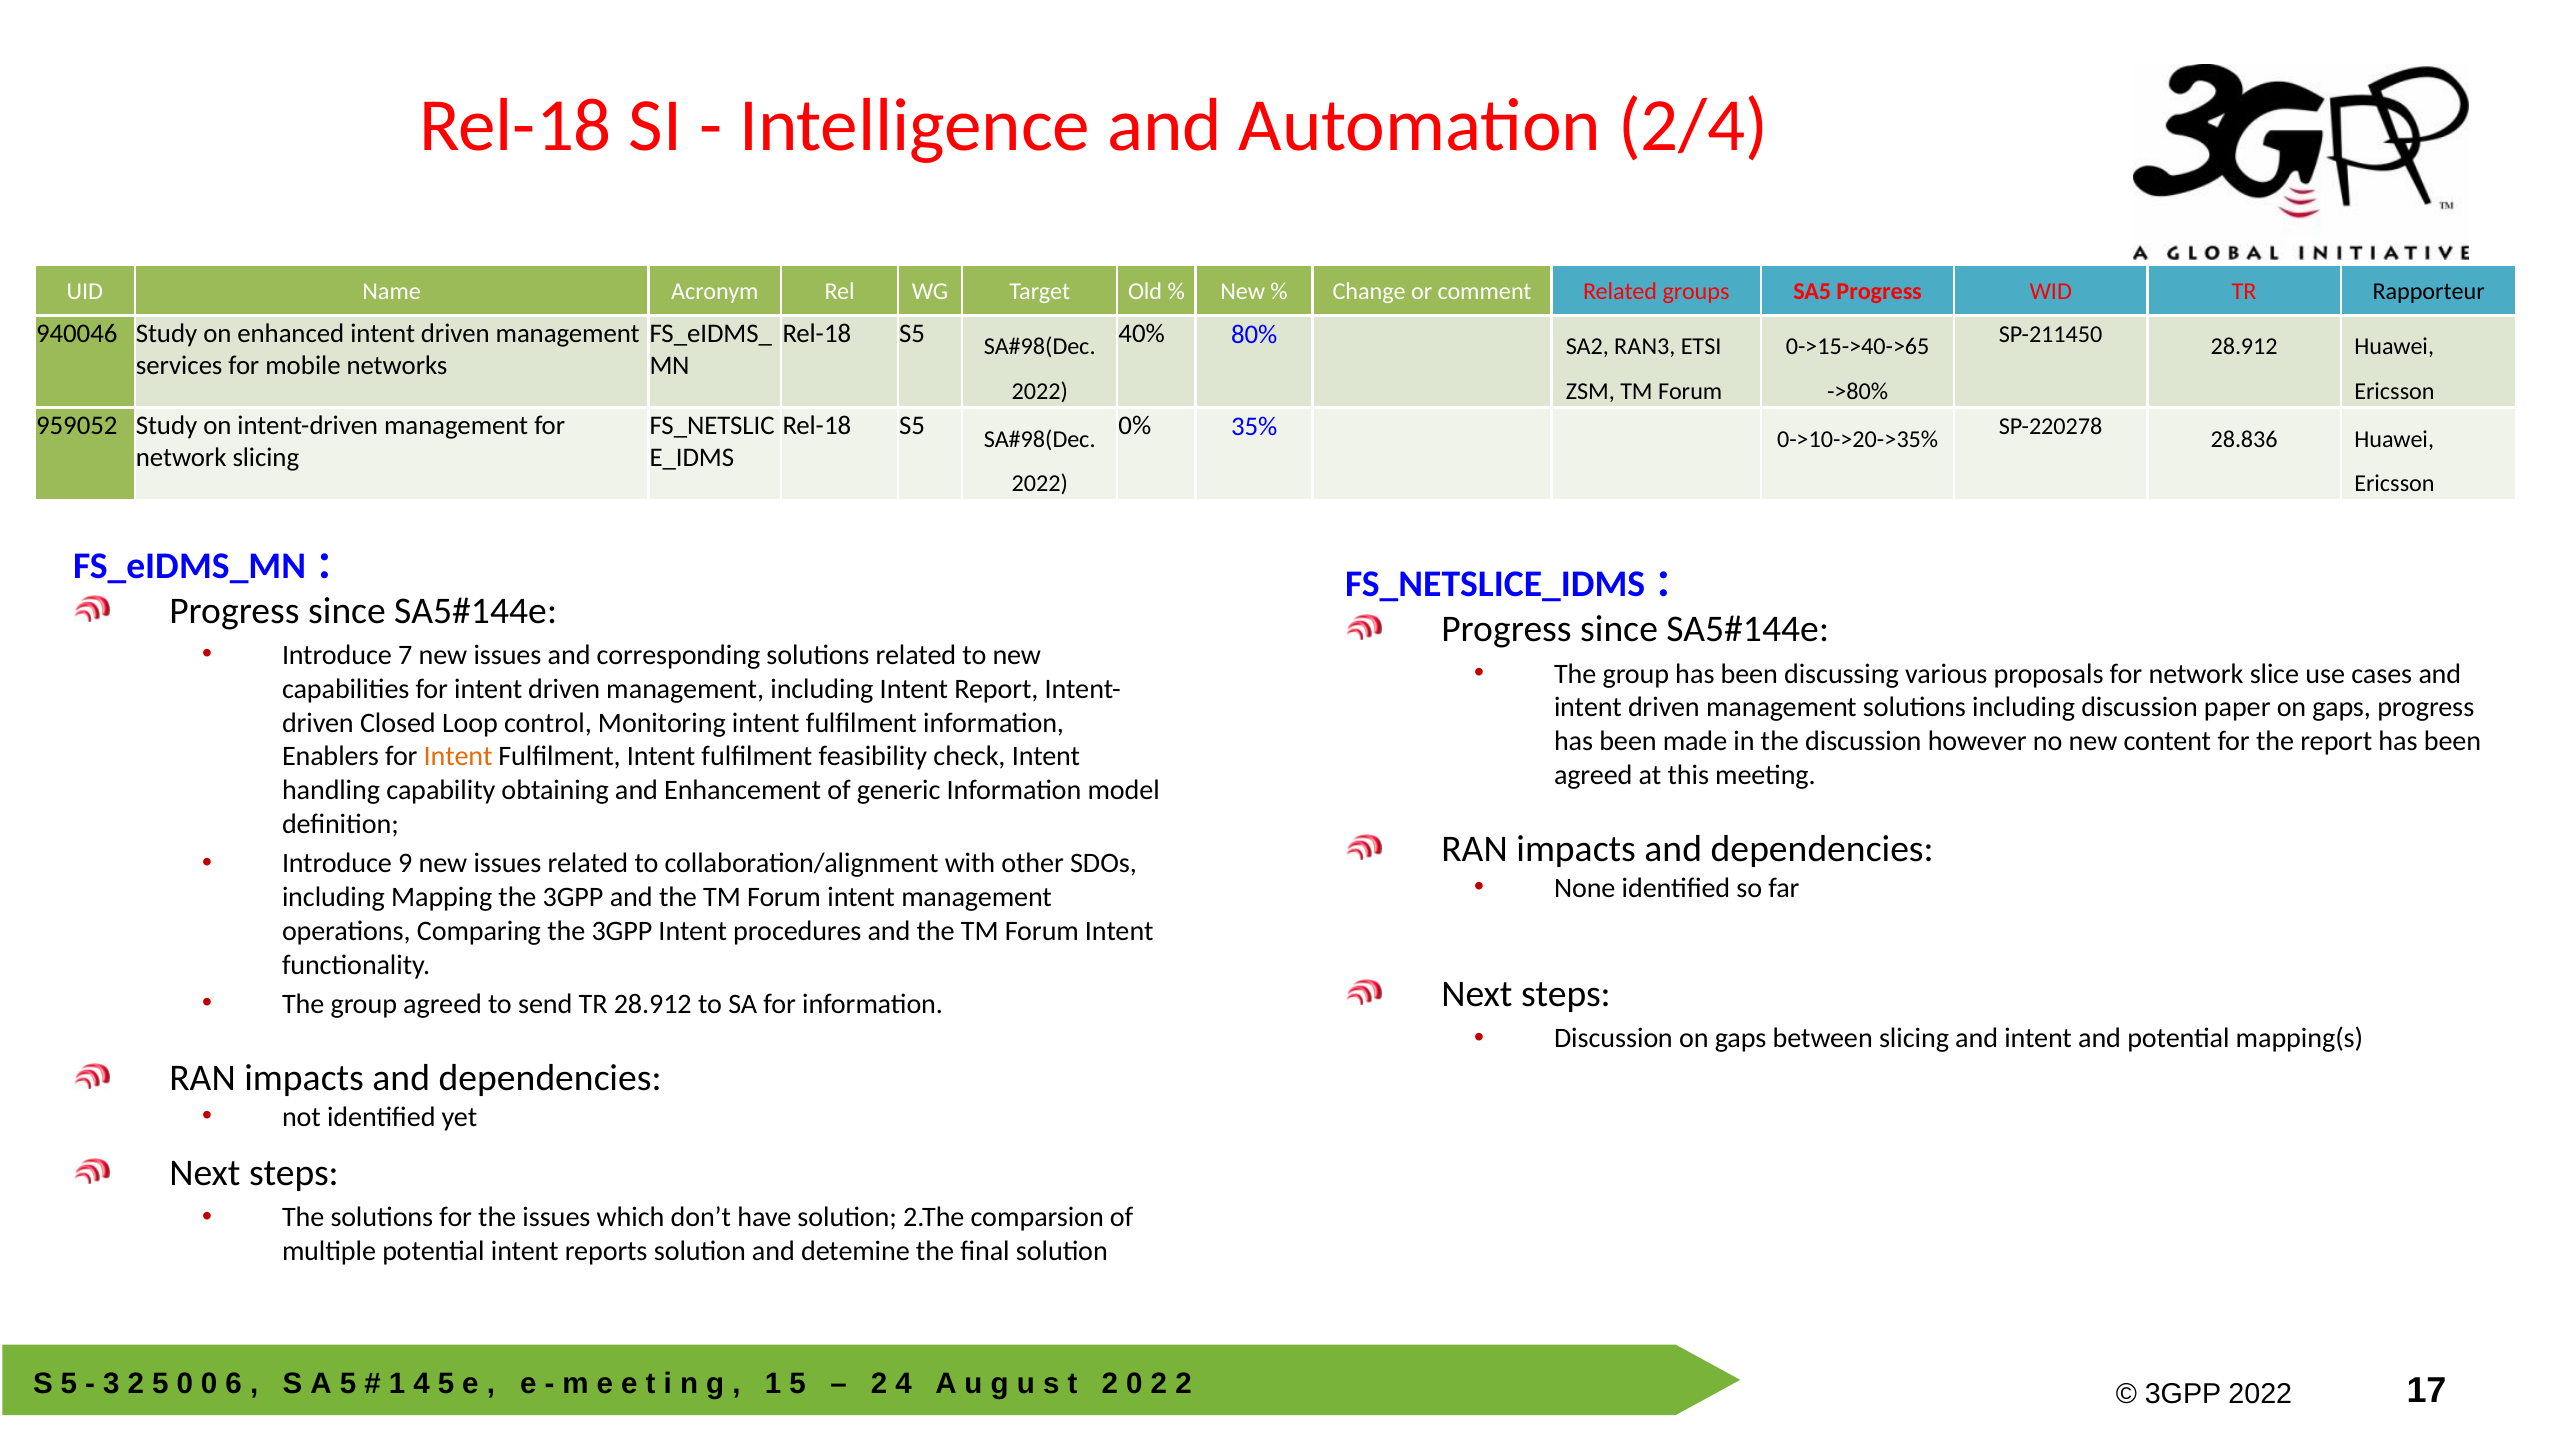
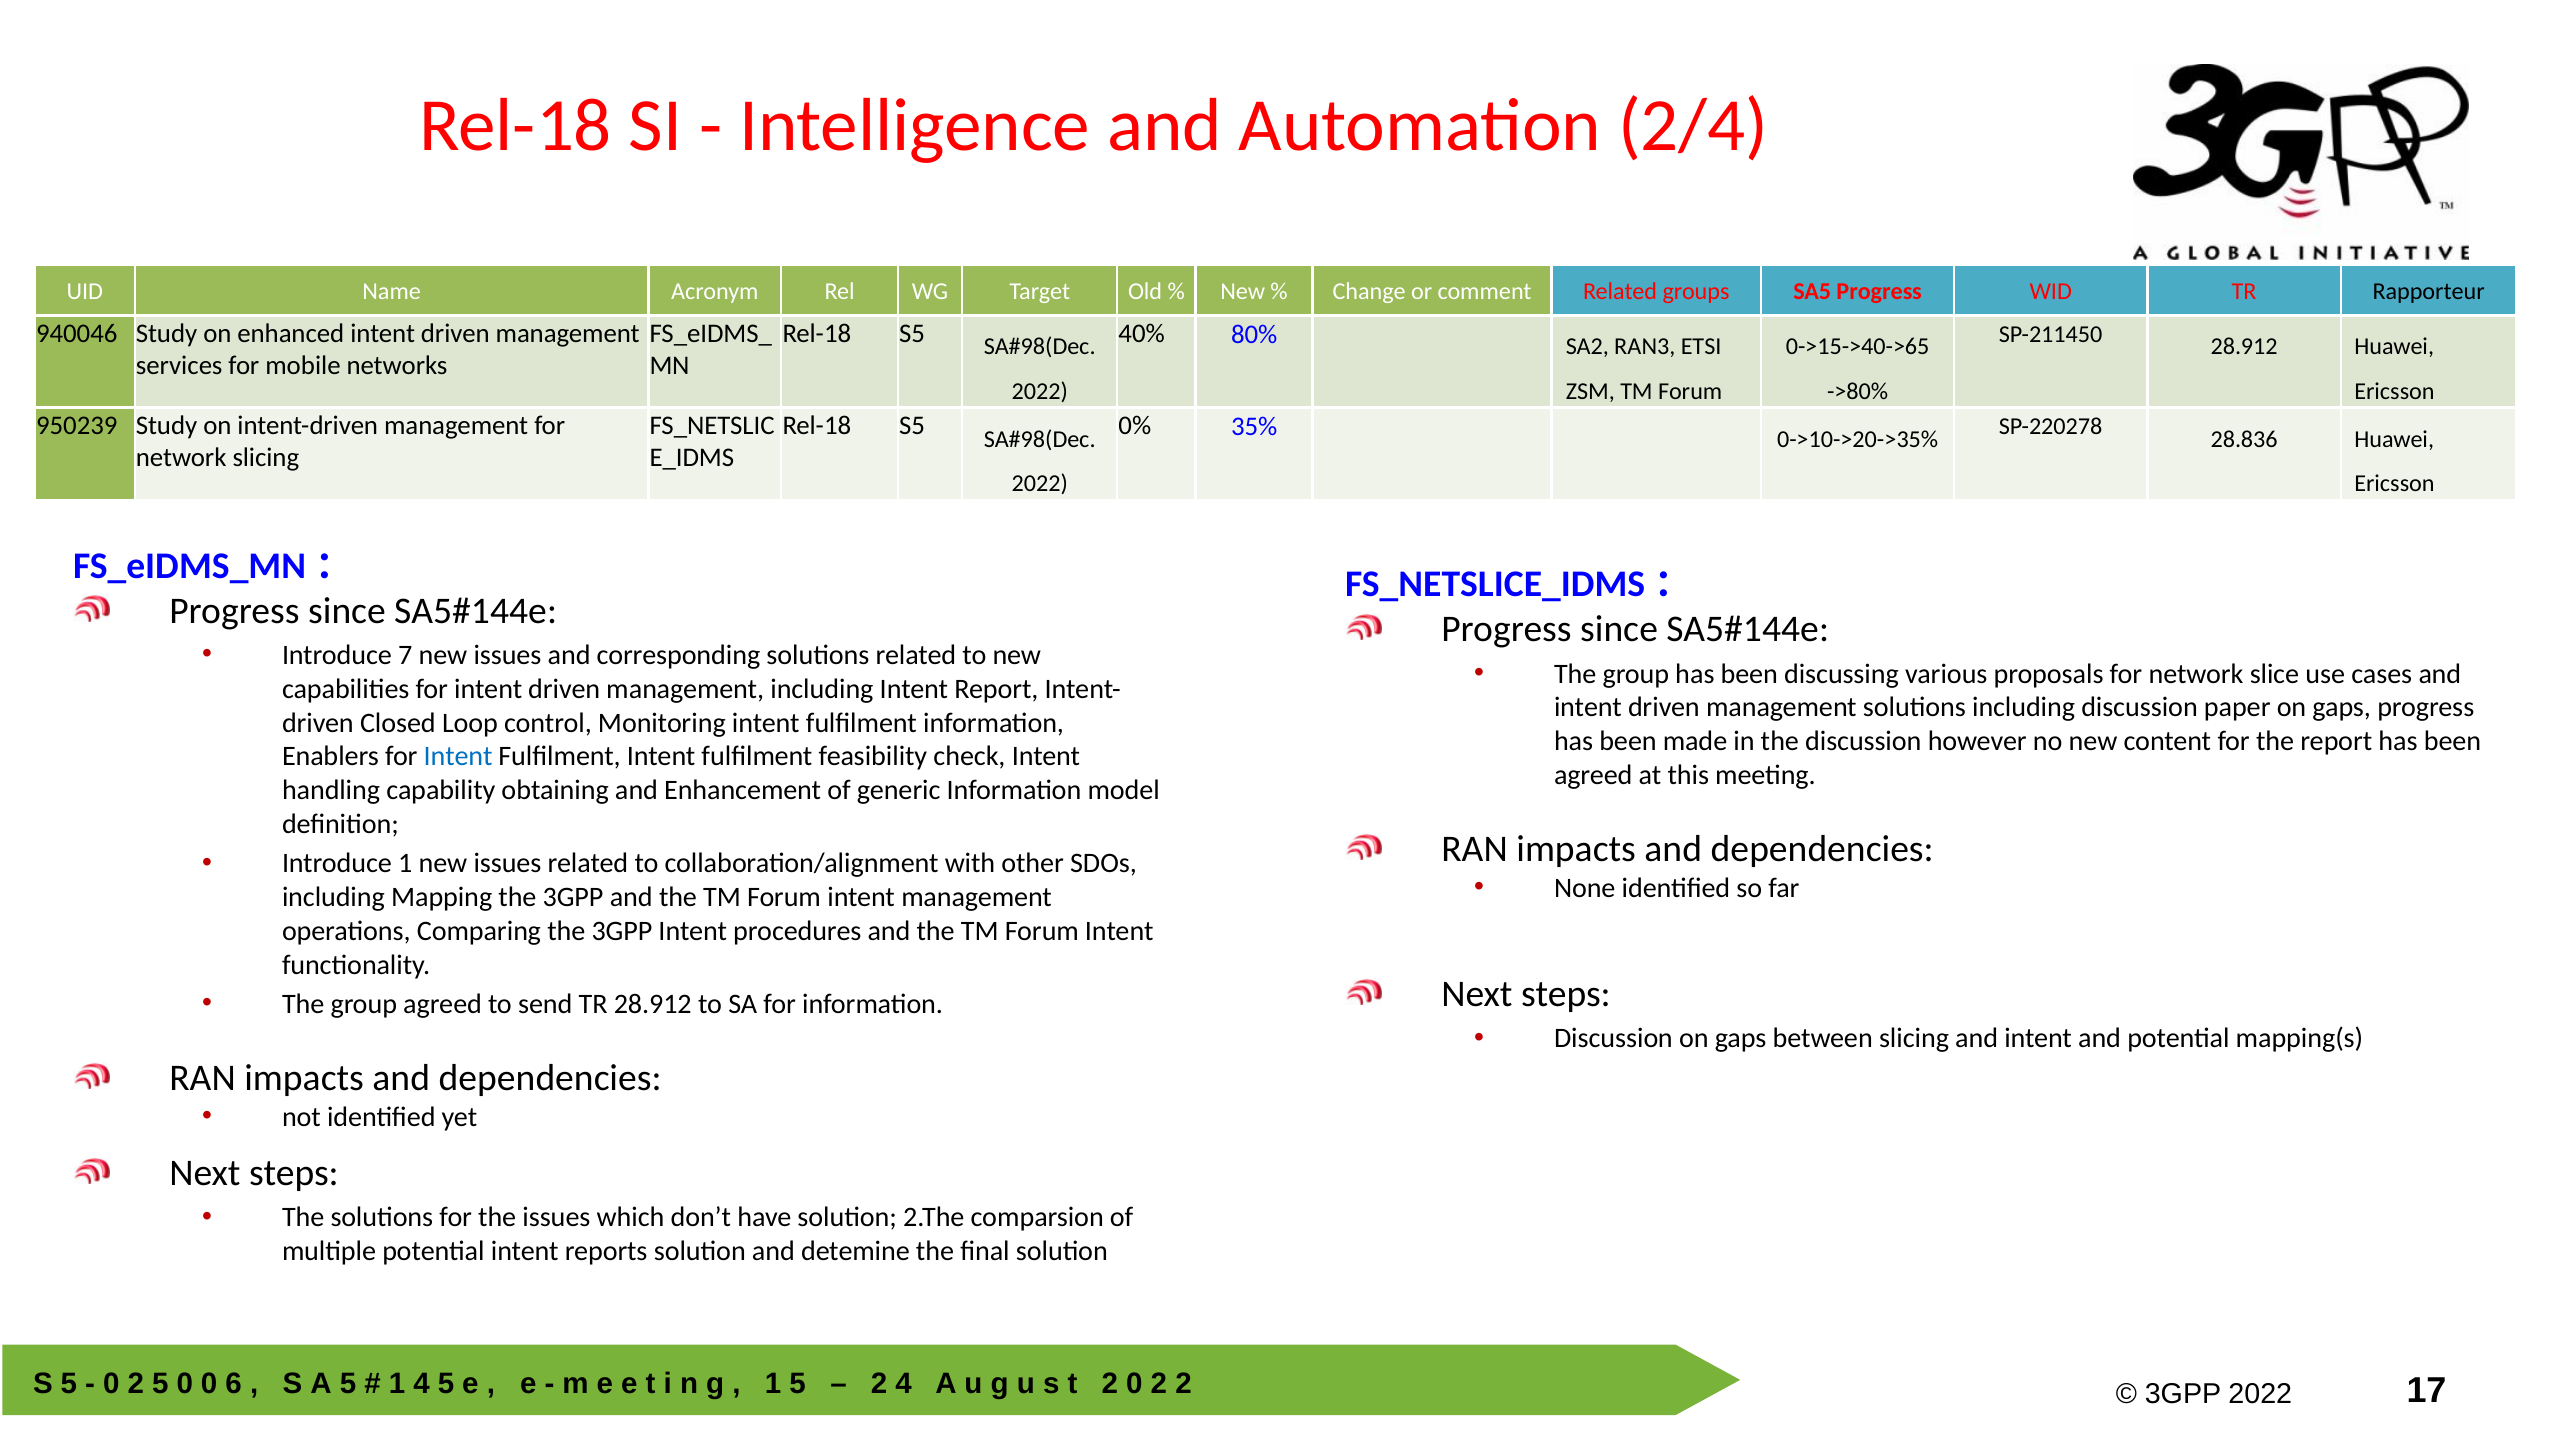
959052: 959052 -> 950239
Intent at (458, 757) colour: orange -> blue
Introduce 9: 9 -> 1
3 at (111, 1384): 3 -> 0
